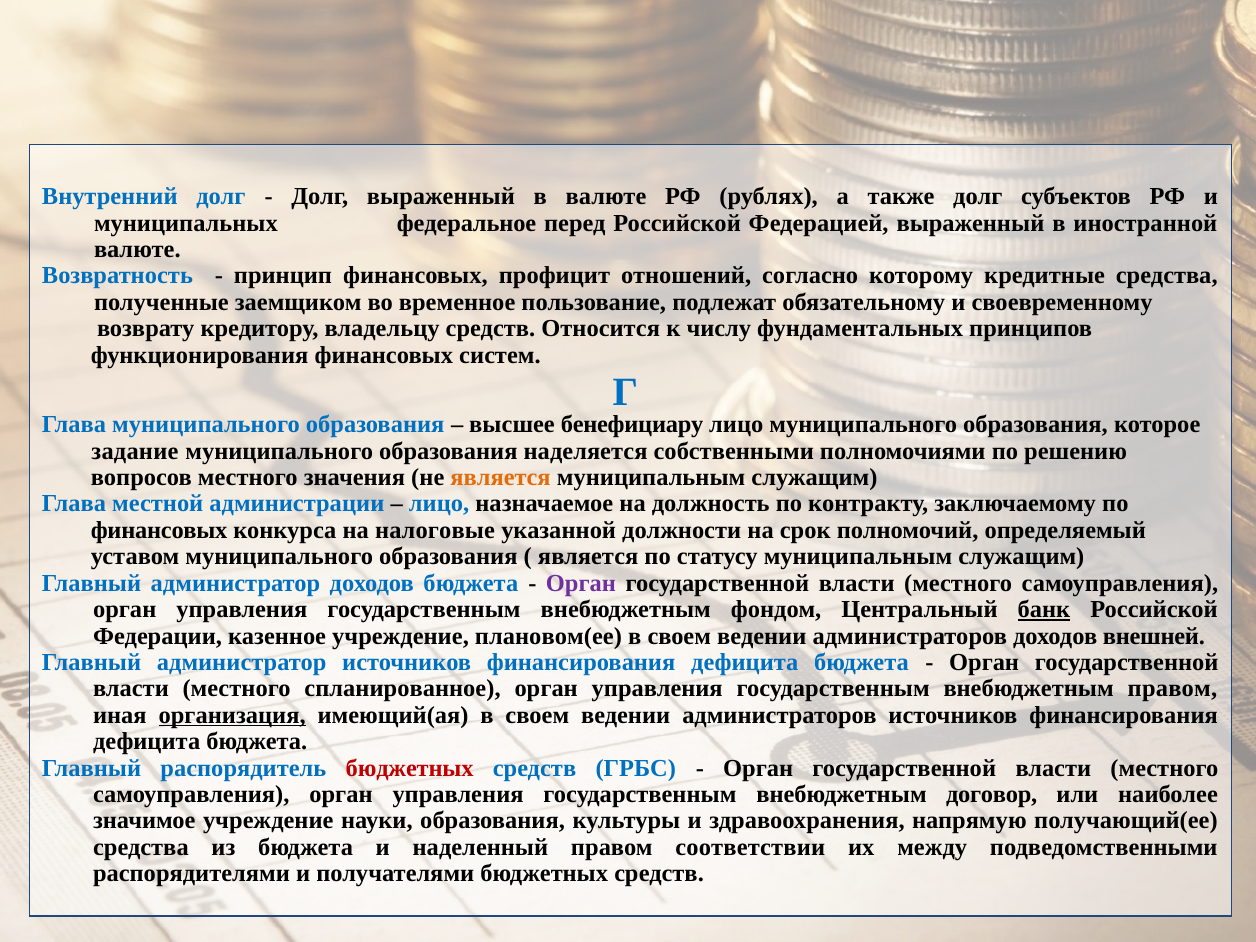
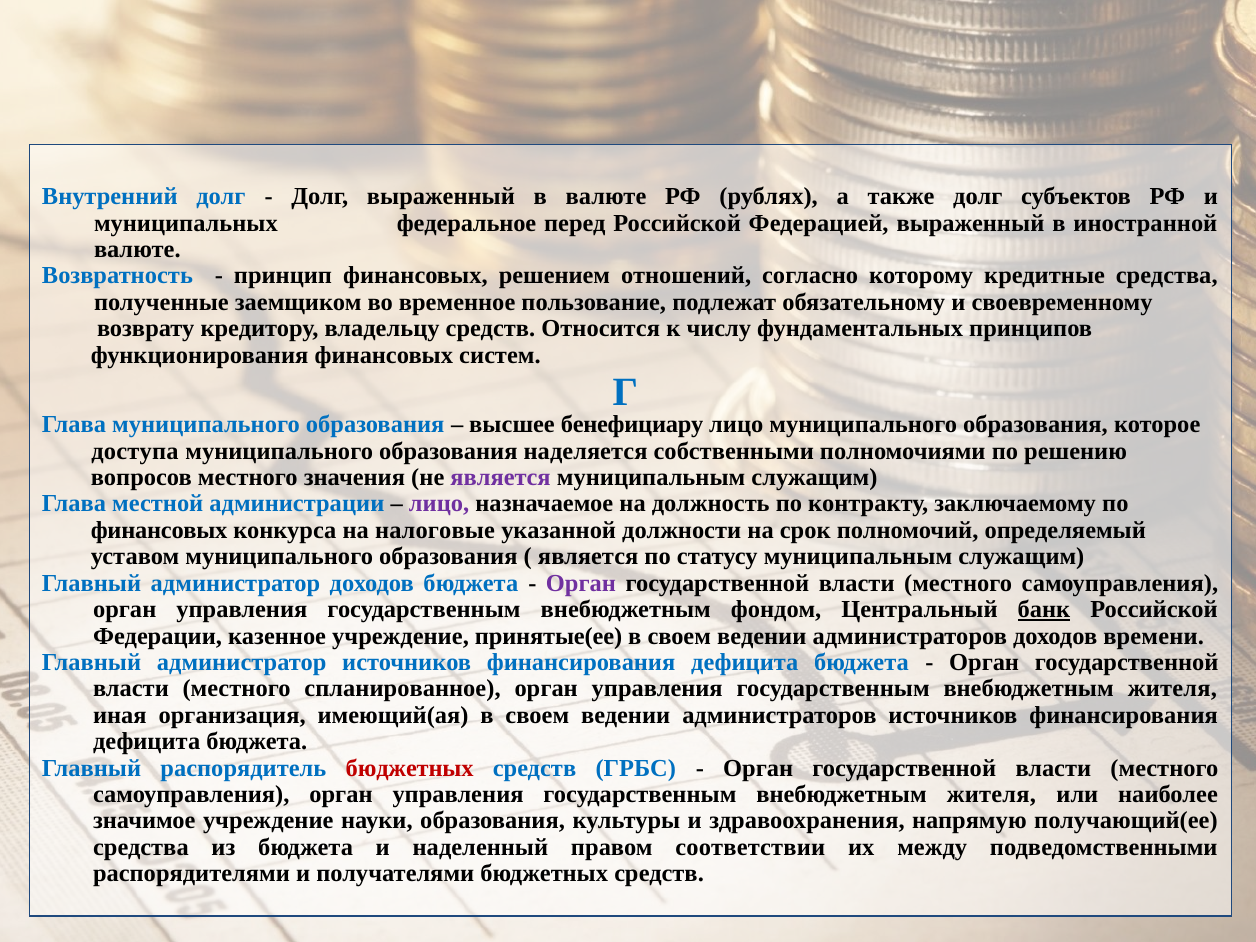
профицит: профицит -> решением
задание: задание -> доступа
является at (501, 478) colour: orange -> purple
лицо at (439, 504) colour: blue -> purple
плановом(ее: плановом(ее -> принятые(ее
внешней: внешней -> времени
правом at (1172, 689): правом -> жителя
организация underline: present -> none
договор at (992, 794): договор -> жителя
